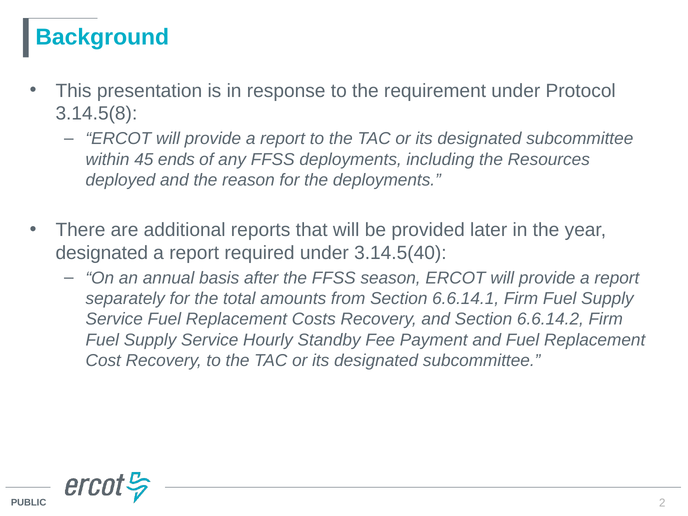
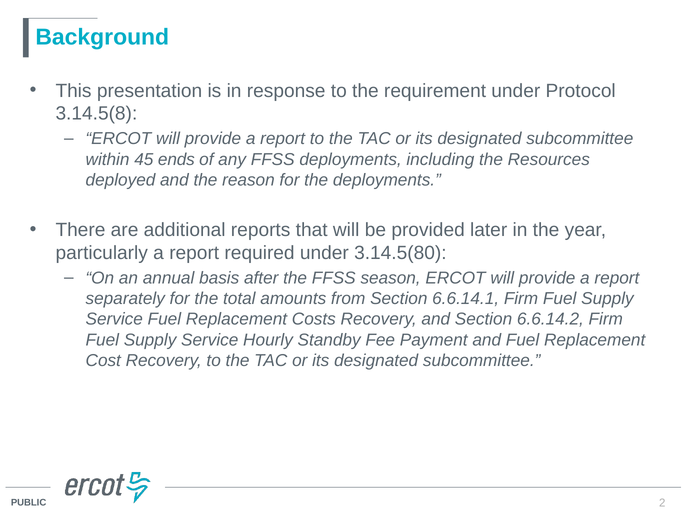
designated at (102, 253): designated -> particularly
3.14.5(40: 3.14.5(40 -> 3.14.5(80
